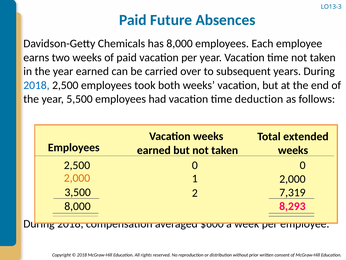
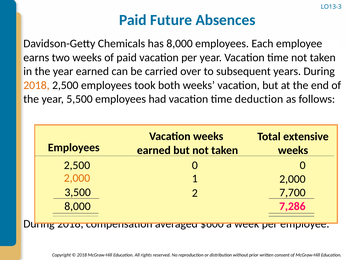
2018 at (36, 85) colour: blue -> orange
extended: extended -> extensive
7,319: 7,319 -> 7,700
8,293: 8,293 -> 7,286
